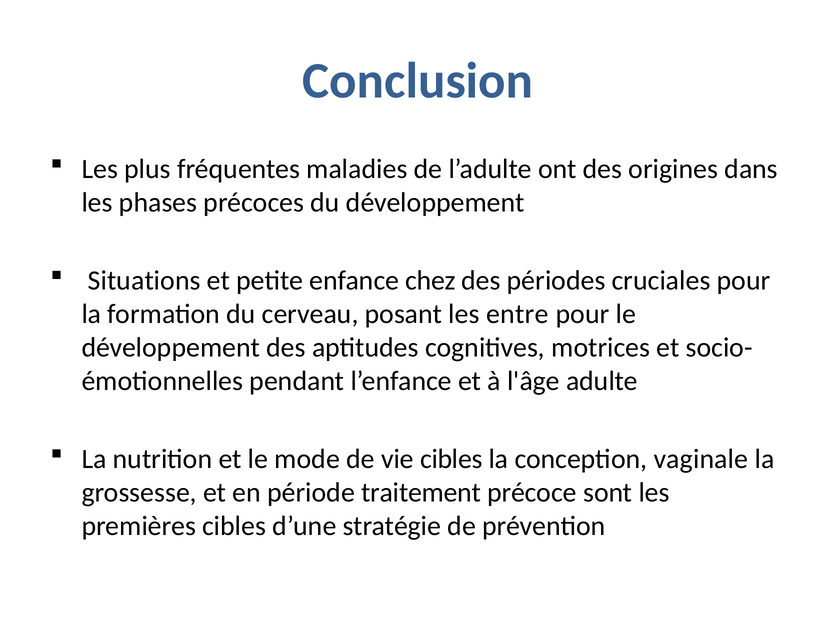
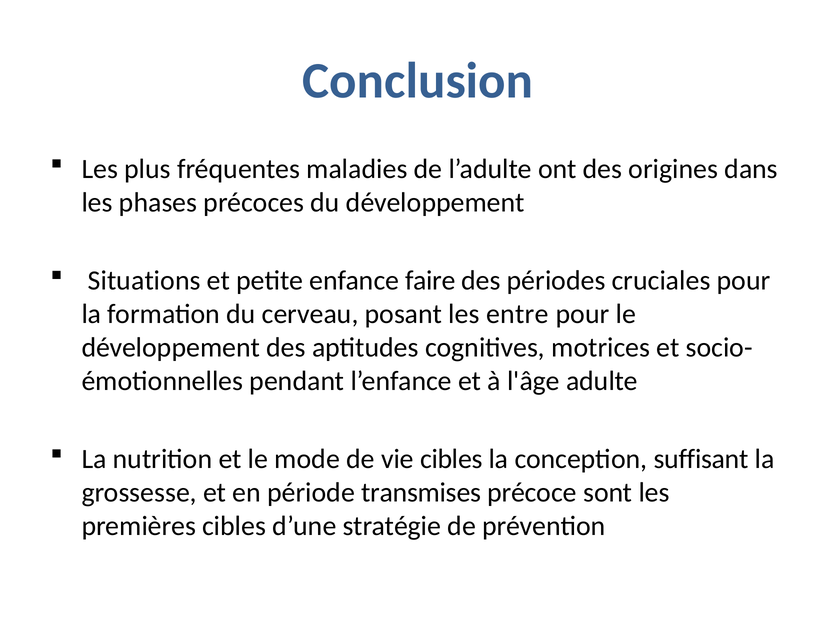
chez: chez -> faire
vaginale: vaginale -> suffisant
traitement: traitement -> transmises
